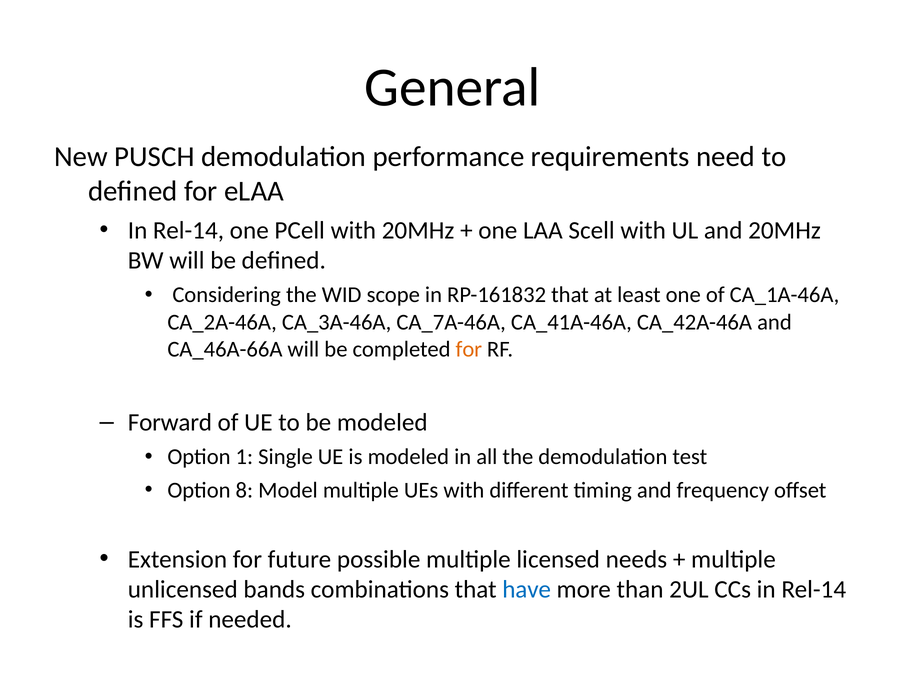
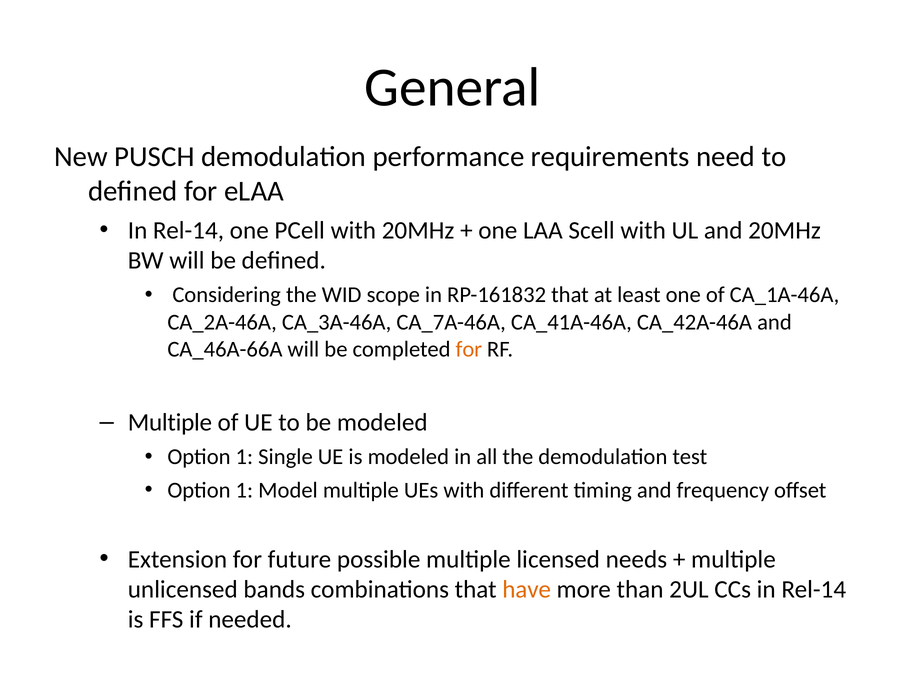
Forward at (170, 422): Forward -> Multiple
8 at (244, 490): 8 -> 1
have colour: blue -> orange
